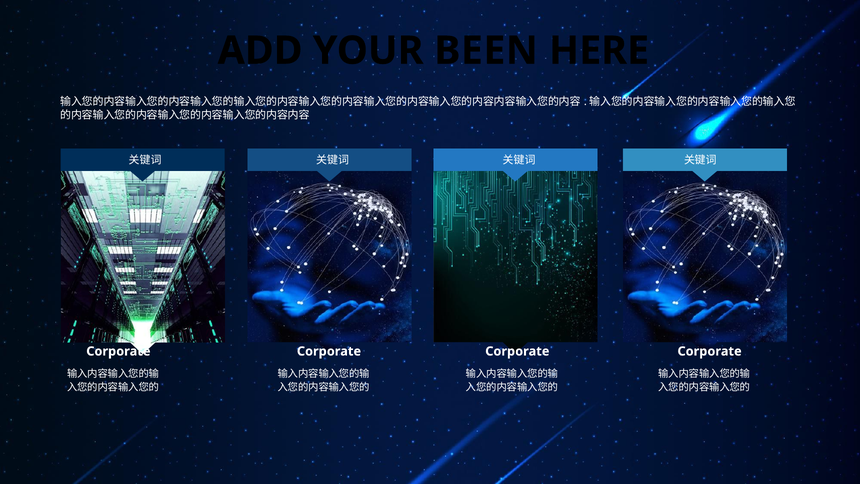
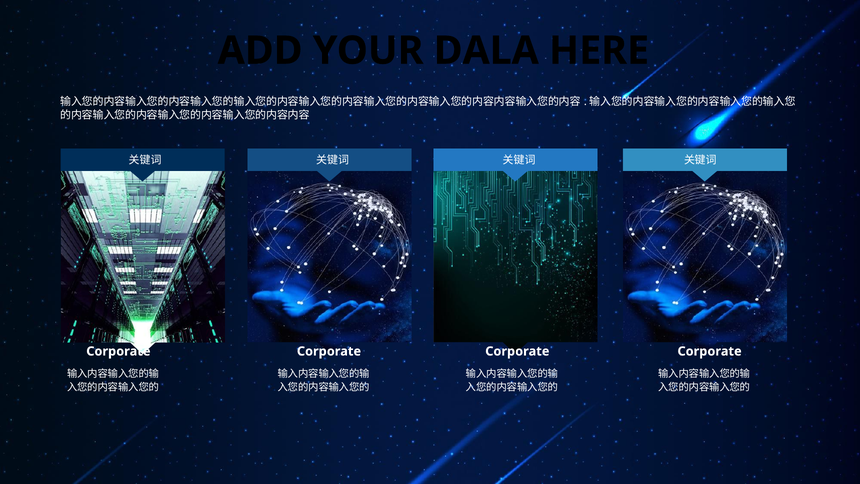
BEEN: BEEN -> DALA
